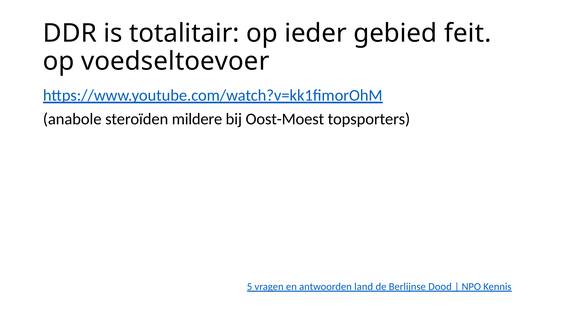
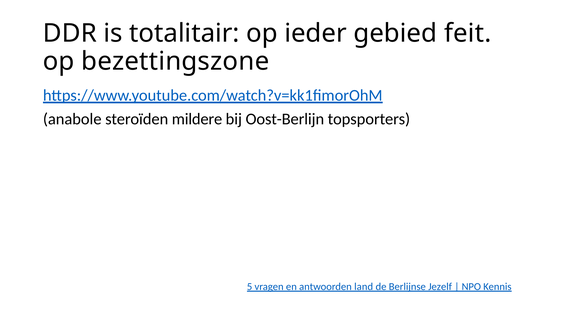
voedseltoevoer: voedseltoevoer -> bezettingszone
Oost-Moest: Oost-Moest -> Oost-Berlijn
Dood: Dood -> Jezelf
